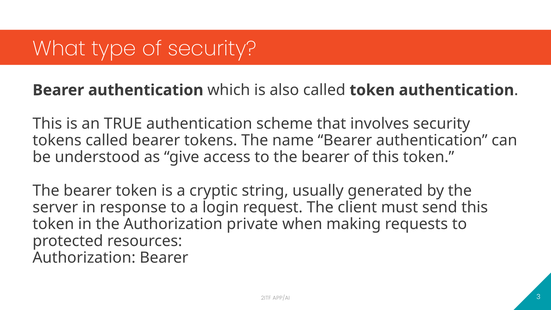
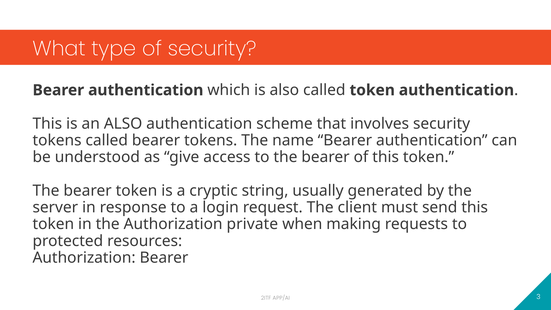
an TRUE: TRUE -> ALSO
